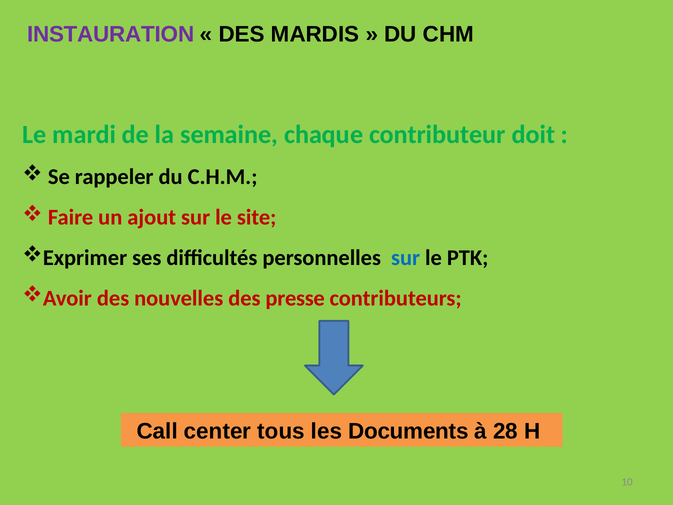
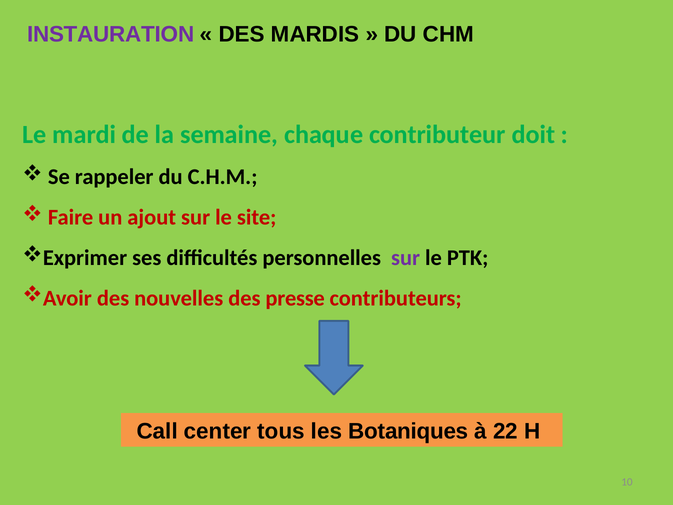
sur at (406, 258) colour: blue -> purple
Documents: Documents -> Botaniques
28: 28 -> 22
